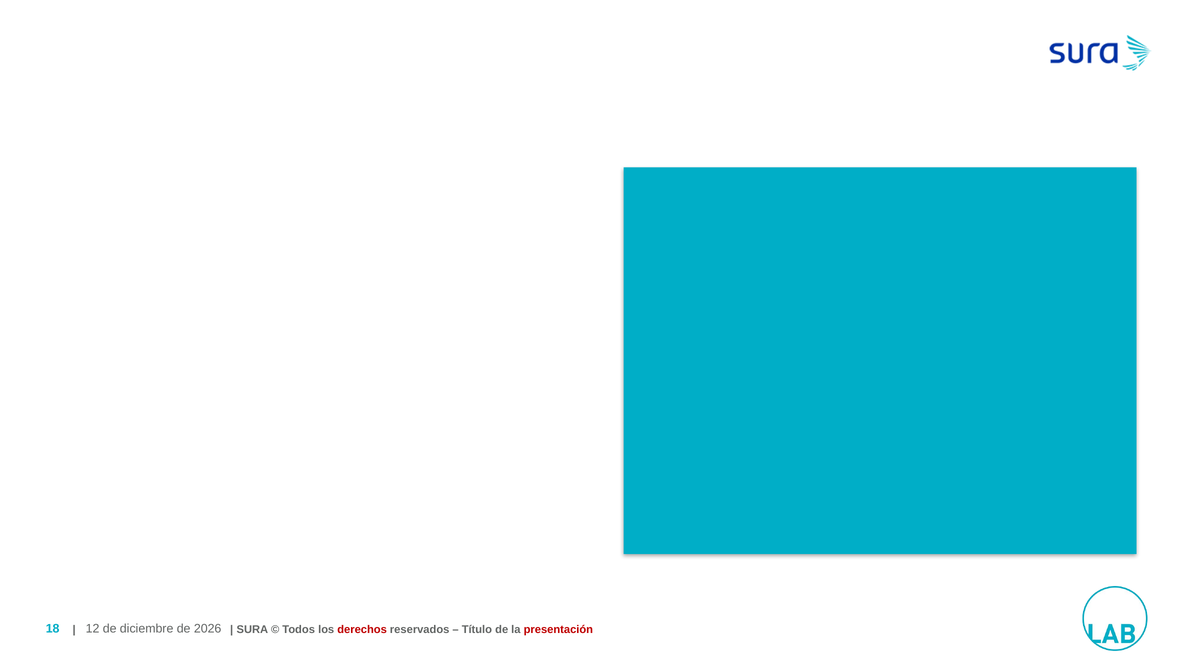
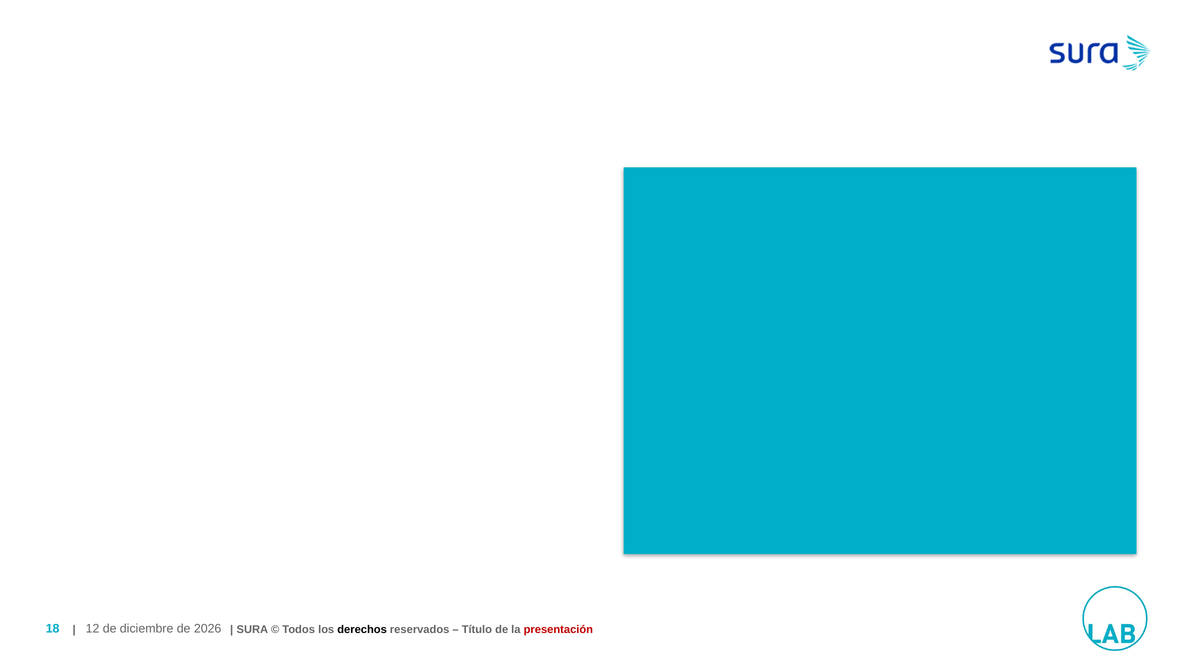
derechos colour: red -> black
